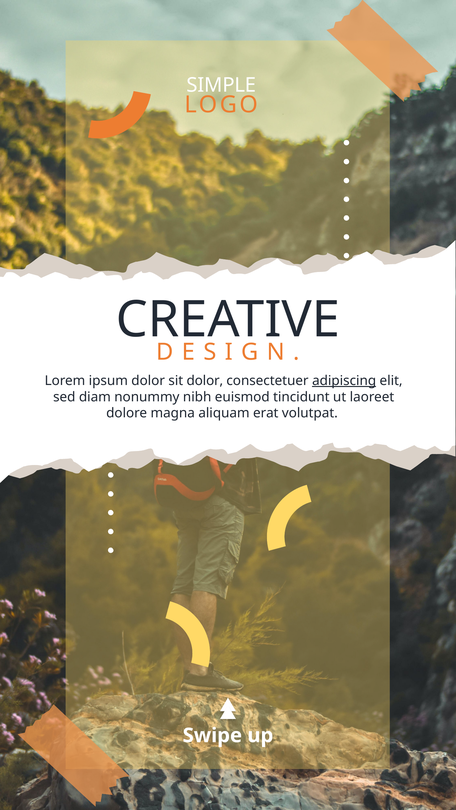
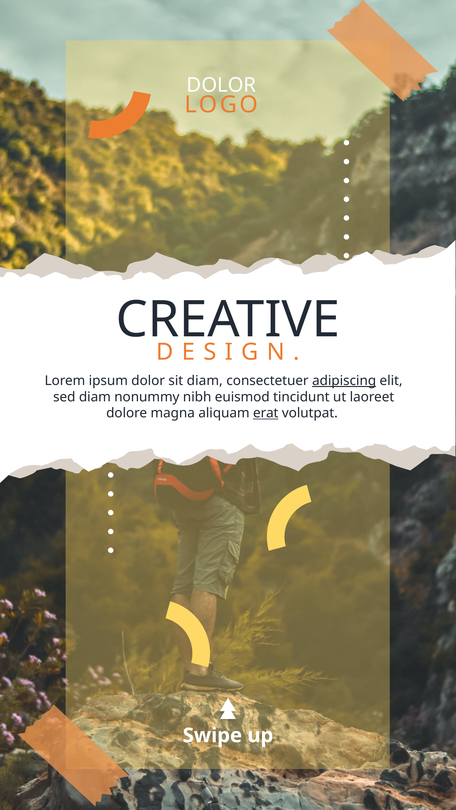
SIMPLE at (221, 85): SIMPLE -> DOLOR
sit dolor: dolor -> diam
erat underline: none -> present
